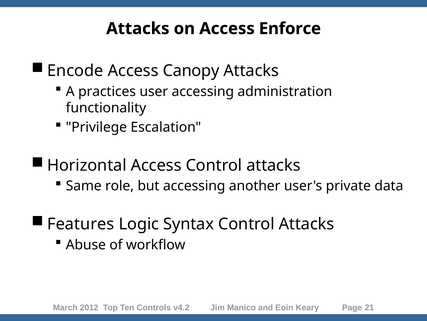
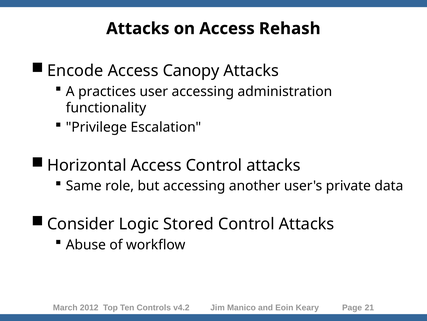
Enforce: Enforce -> Rehash
Features: Features -> Consider
Syntax: Syntax -> Stored
